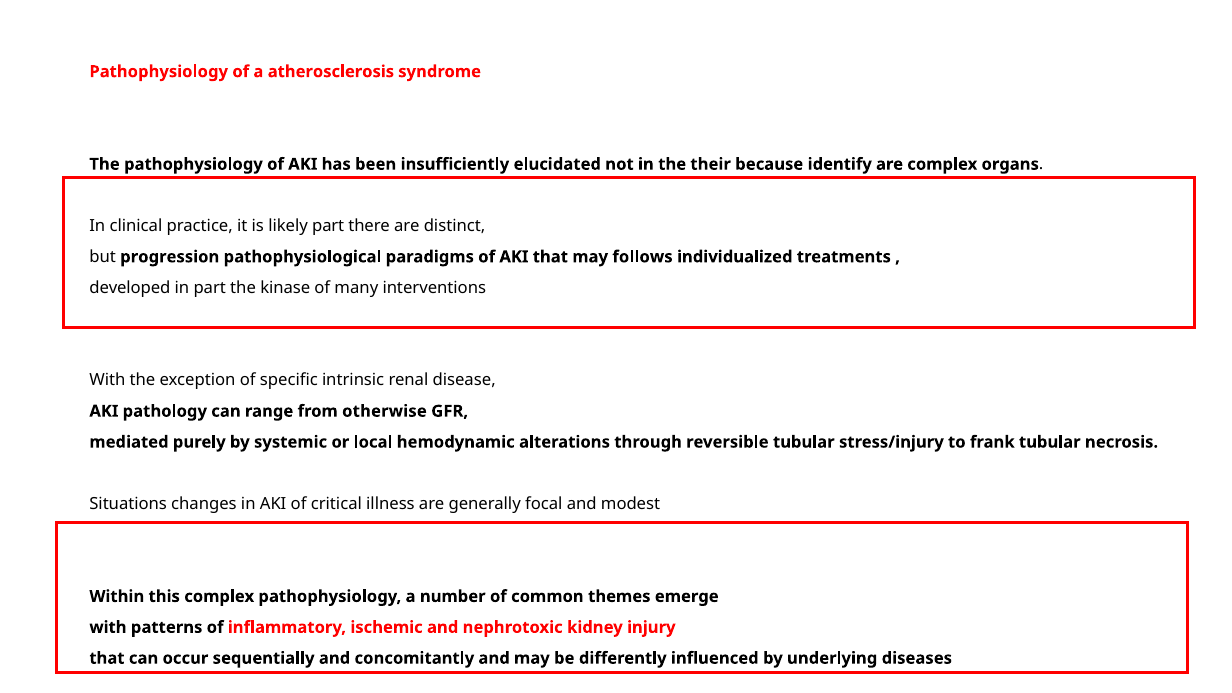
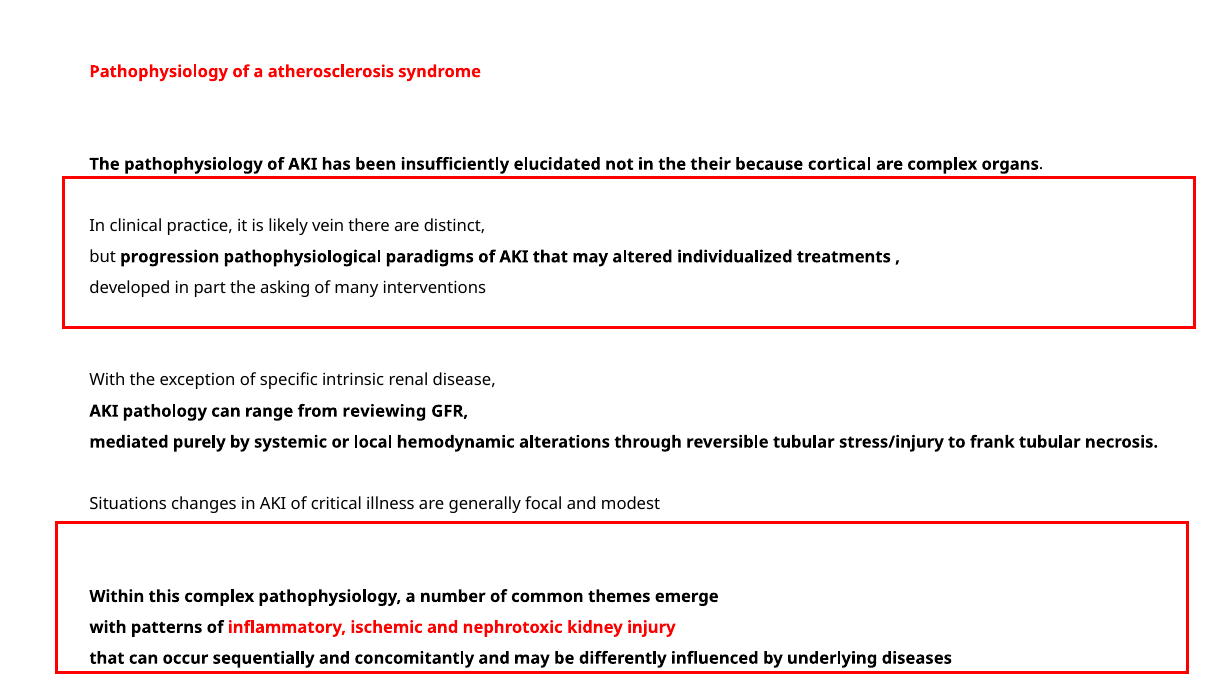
identify: identify -> cortical
likely part: part -> vein
follows: follows -> altered
kinase: kinase -> asking
otherwise: otherwise -> reviewing
